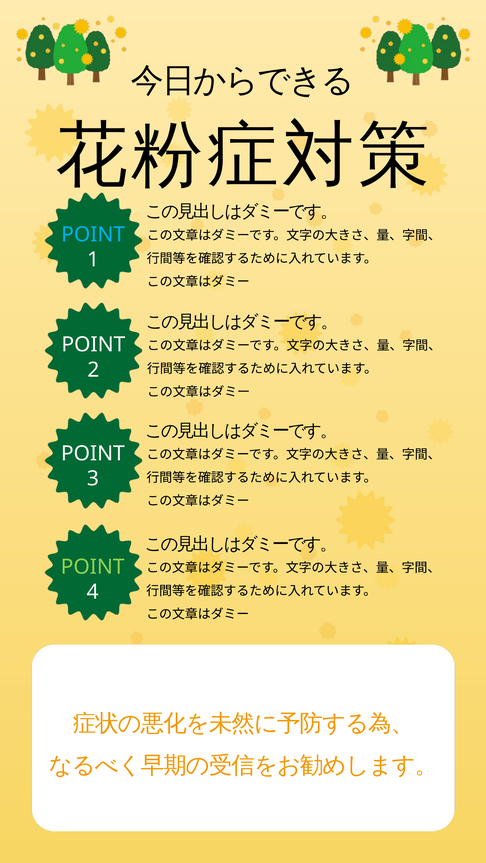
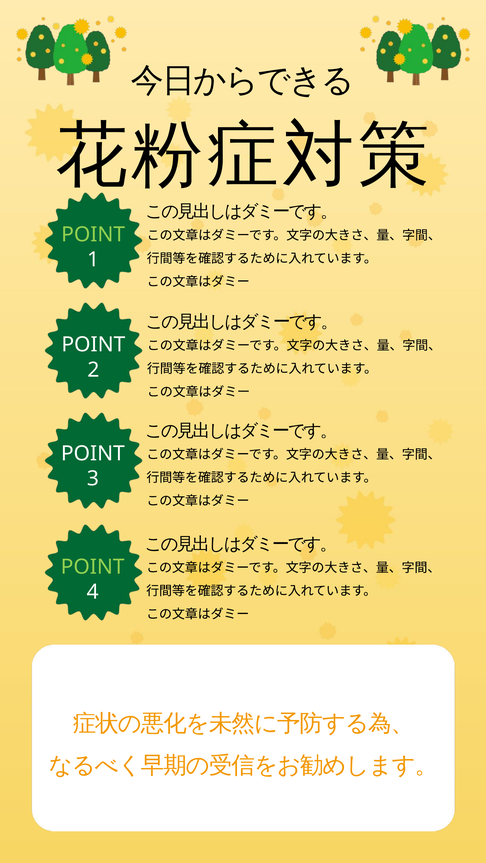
POINT at (93, 235) colour: light blue -> light green
